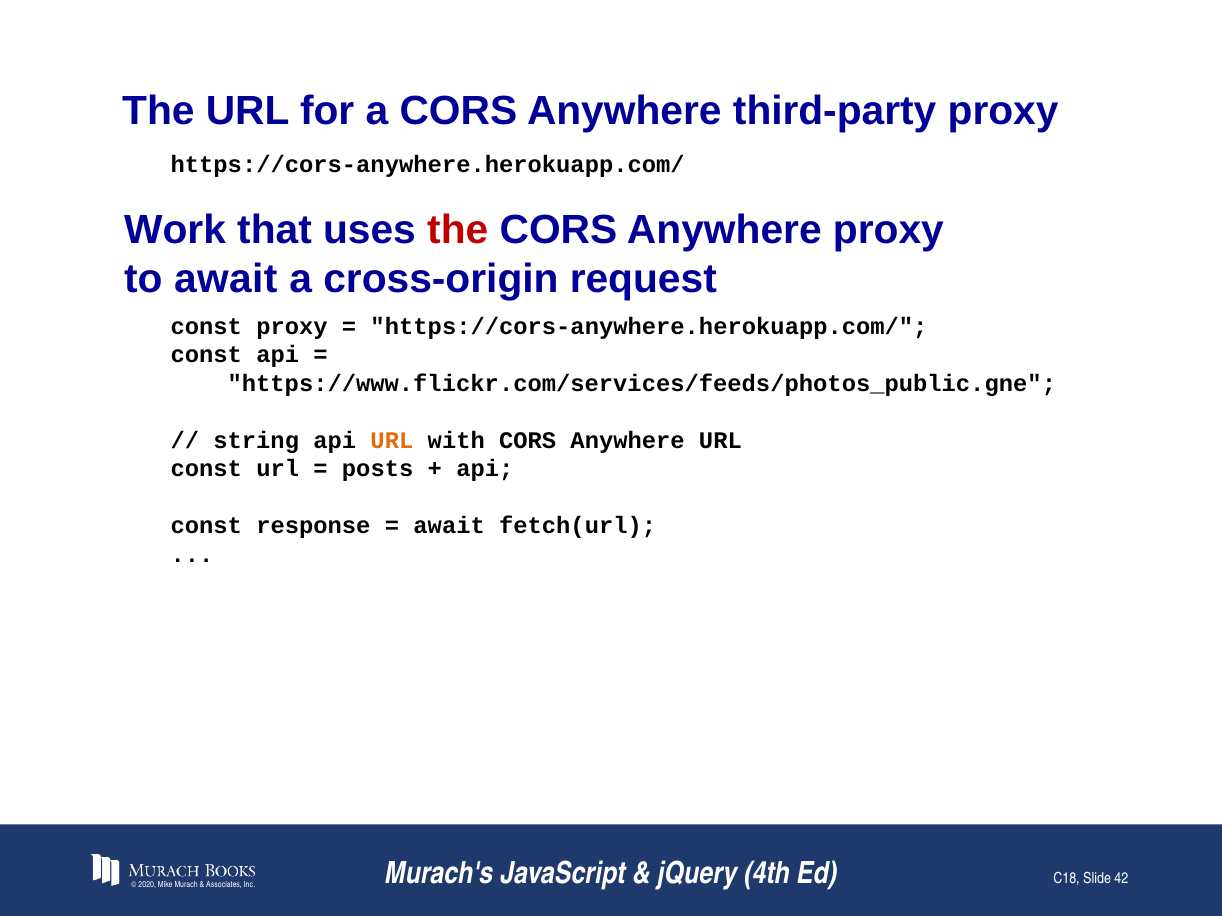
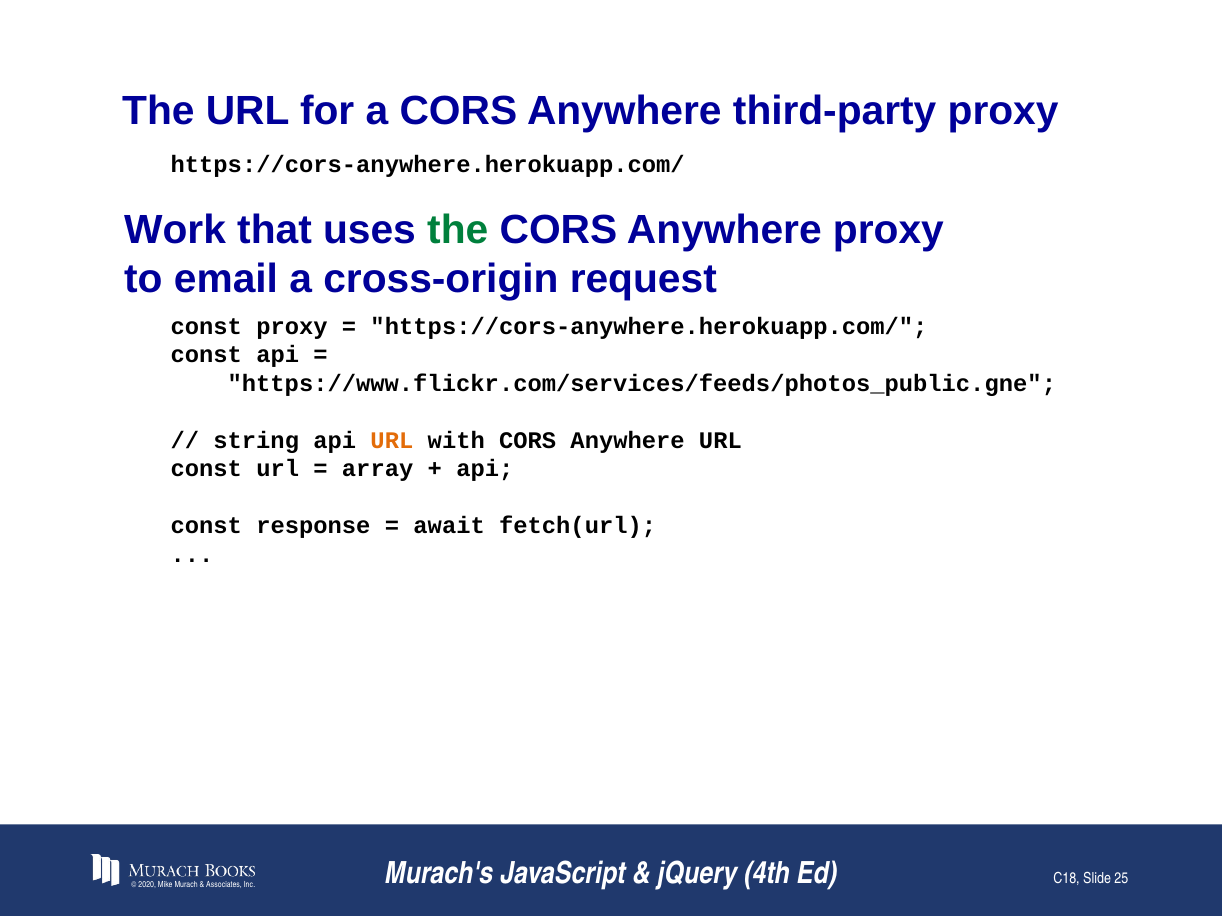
the at (458, 230) colour: red -> green
to await: await -> email
posts: posts -> array
42: 42 -> 25
